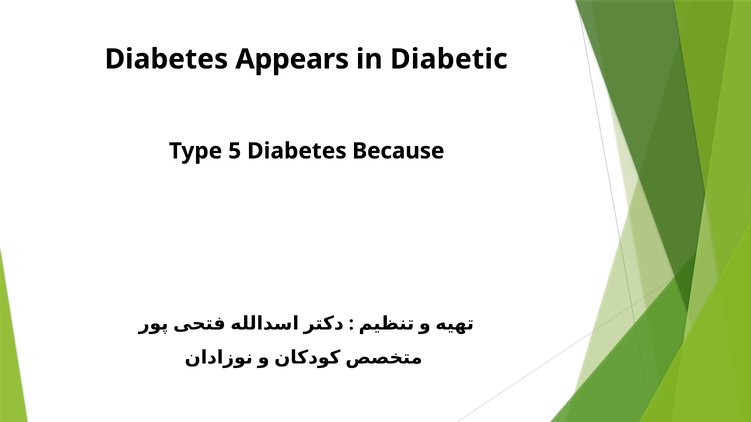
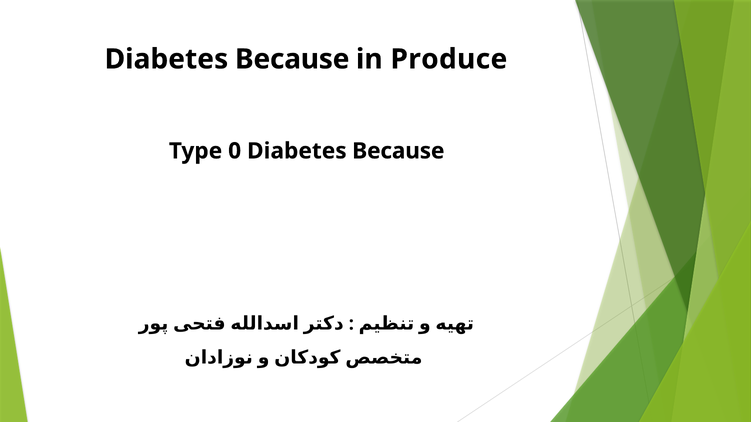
Appears at (292, 59): Appears -> Because
Diabetic: Diabetic -> Produce
5: 5 -> 0
